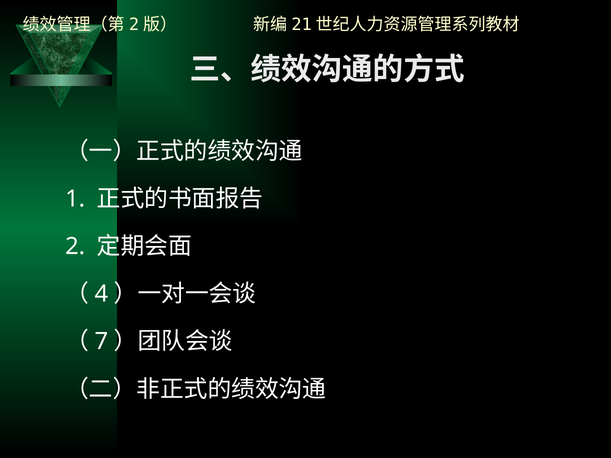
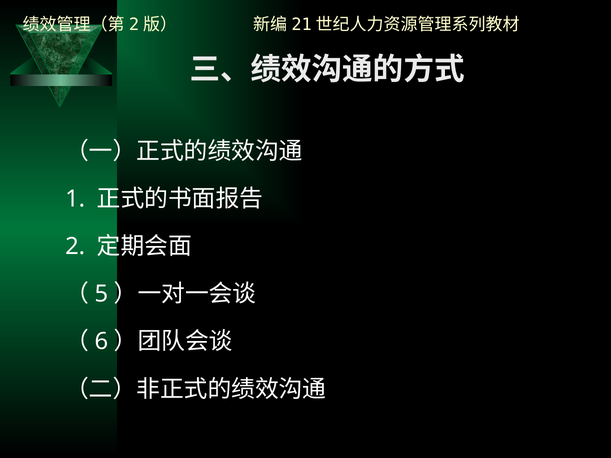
4: 4 -> 5
7: 7 -> 6
